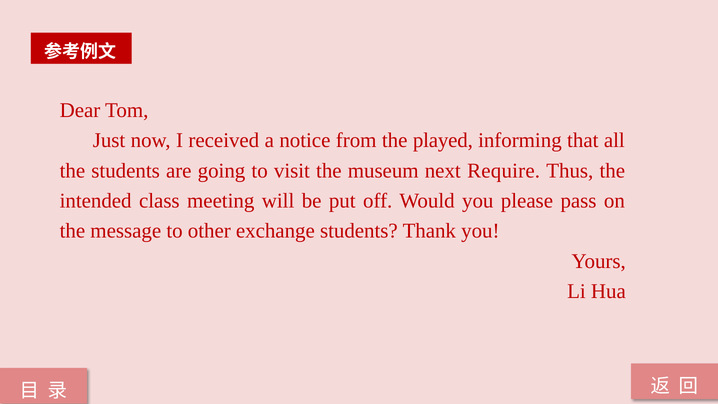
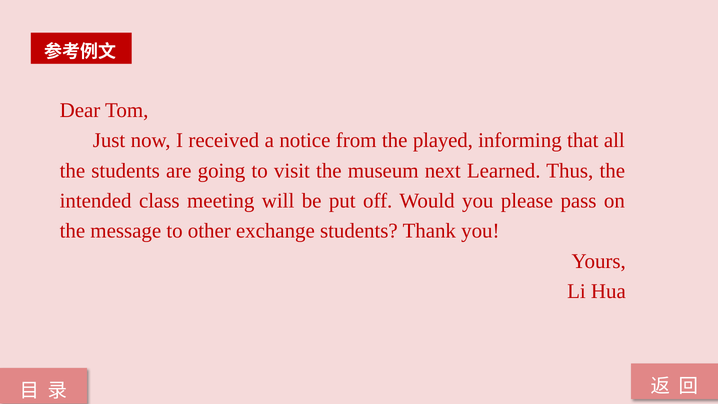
Require: Require -> Learned
